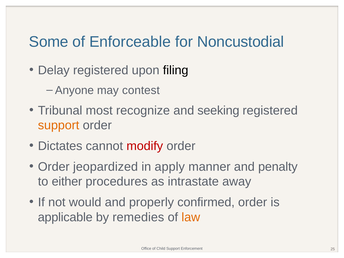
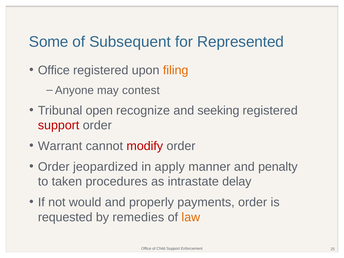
Enforceable: Enforceable -> Subsequent
Noncustodial: Noncustodial -> Represented
Delay at (54, 70): Delay -> Office
filing colour: black -> orange
most: most -> open
support at (59, 125) colour: orange -> red
Dictates: Dictates -> Warrant
either: either -> taken
away: away -> delay
confirmed: confirmed -> payments
applicable: applicable -> requested
